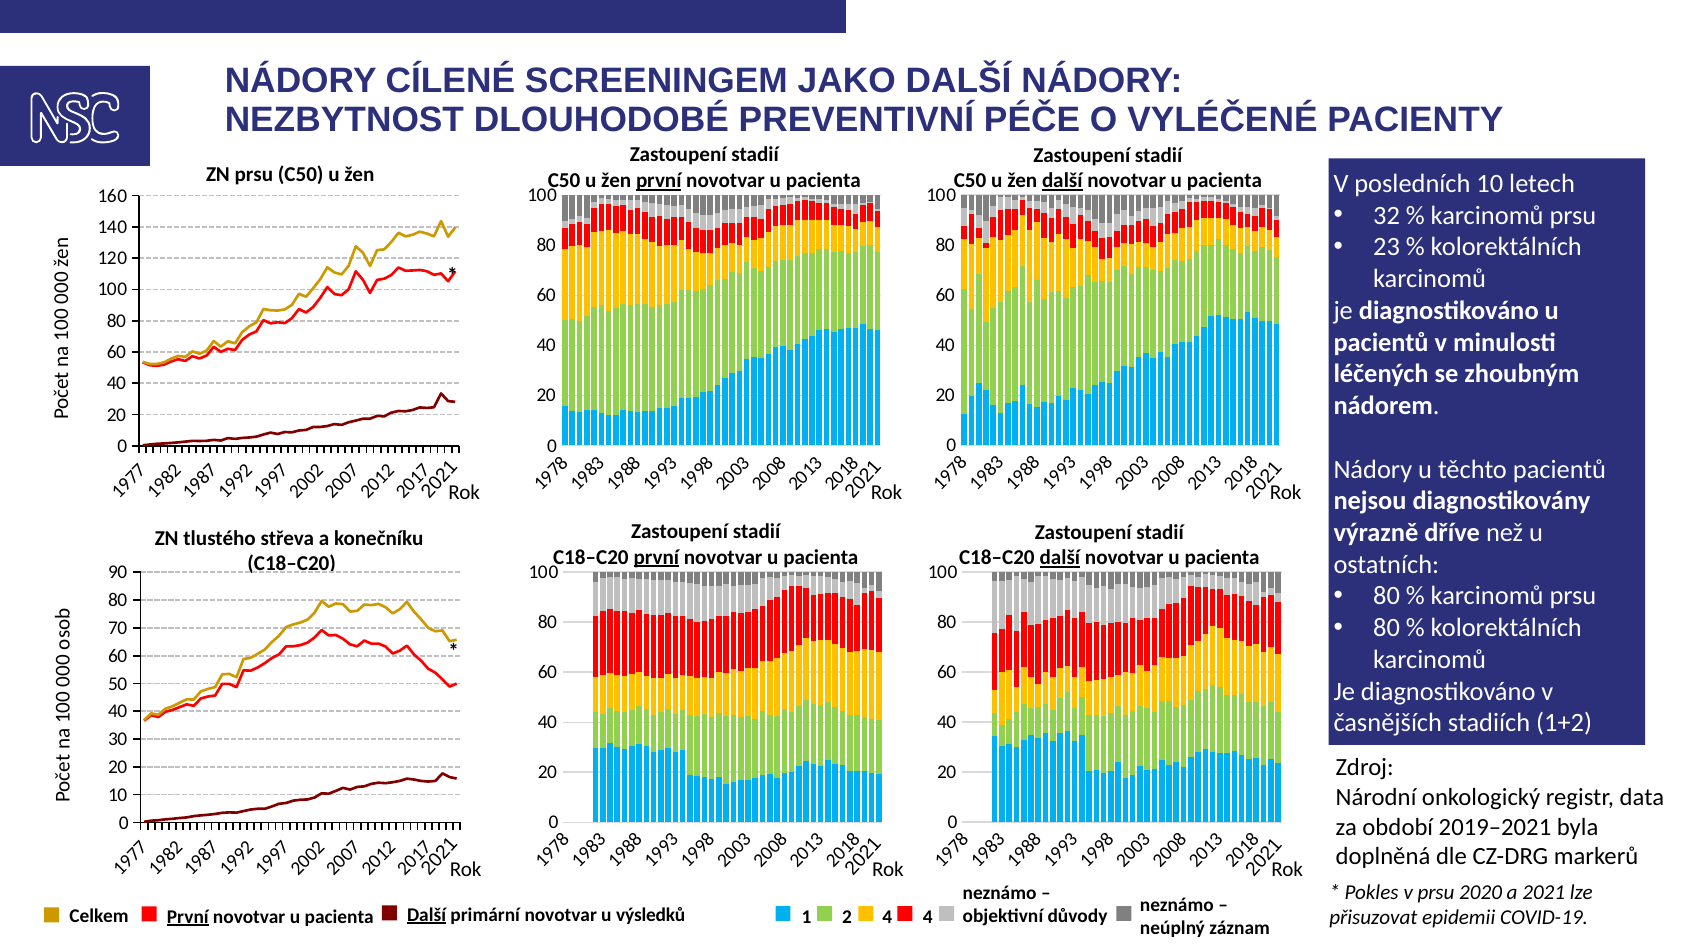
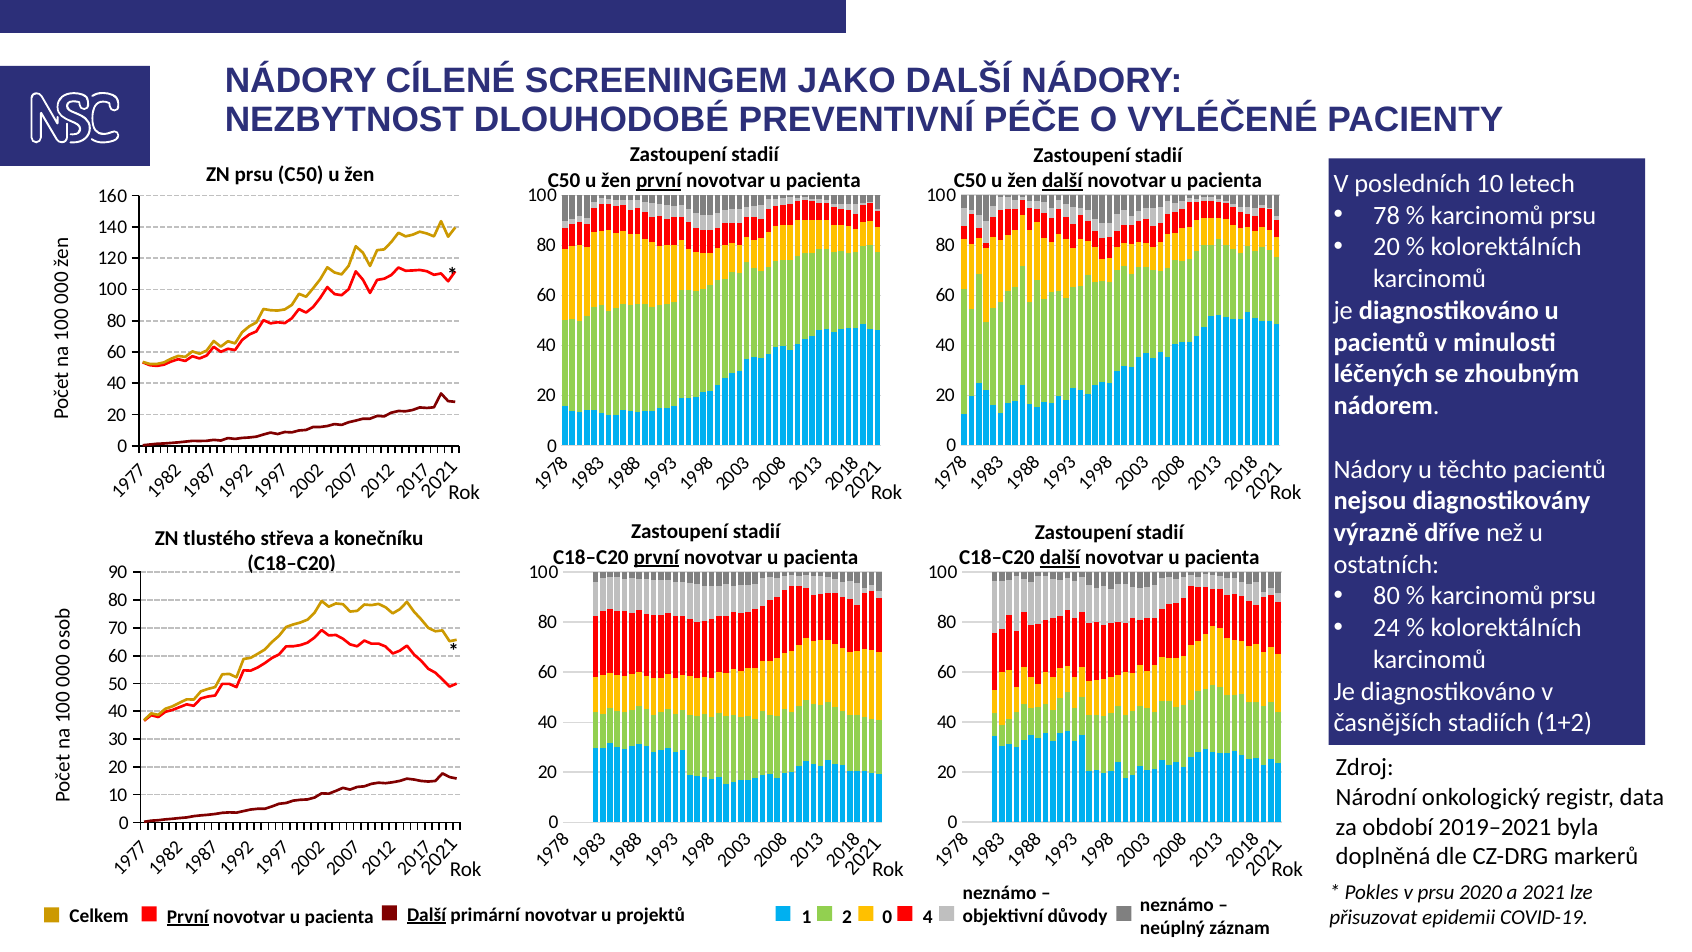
32: 32 -> 78
23 at (1387, 247): 23 -> 20
80 at (1387, 628): 80 -> 24
výsledků: výsledků -> projektů
4 at (887, 917): 4 -> 0
